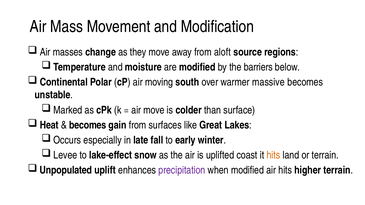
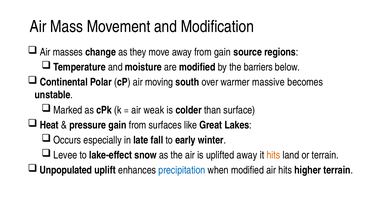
from aloft: aloft -> gain
air move: move -> weak
becomes at (88, 125): becomes -> pressure
uplifted coast: coast -> away
precipitation colour: purple -> blue
